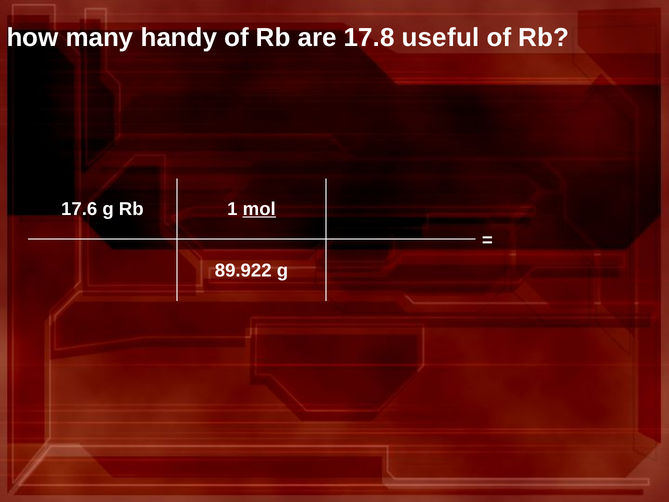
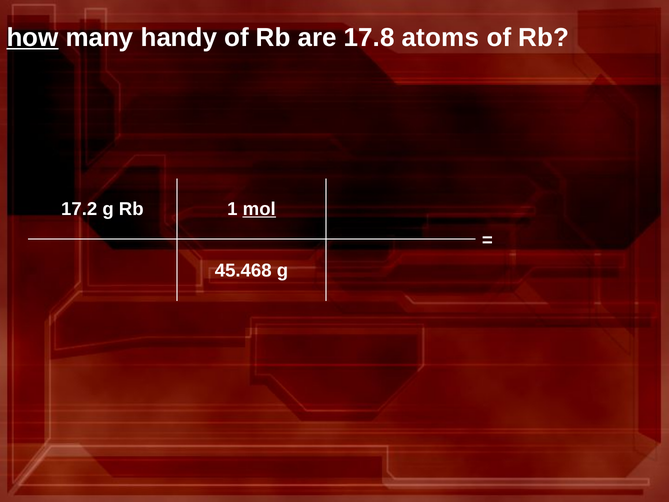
how underline: none -> present
useful: useful -> atoms
17.6: 17.6 -> 17.2
89.922: 89.922 -> 45.468
